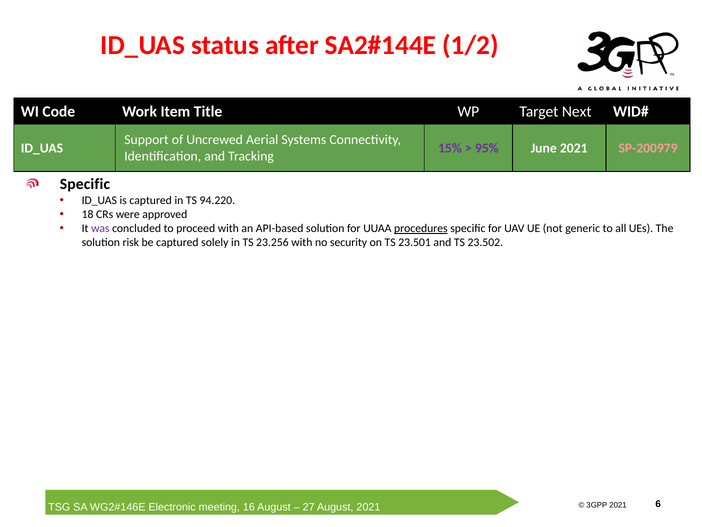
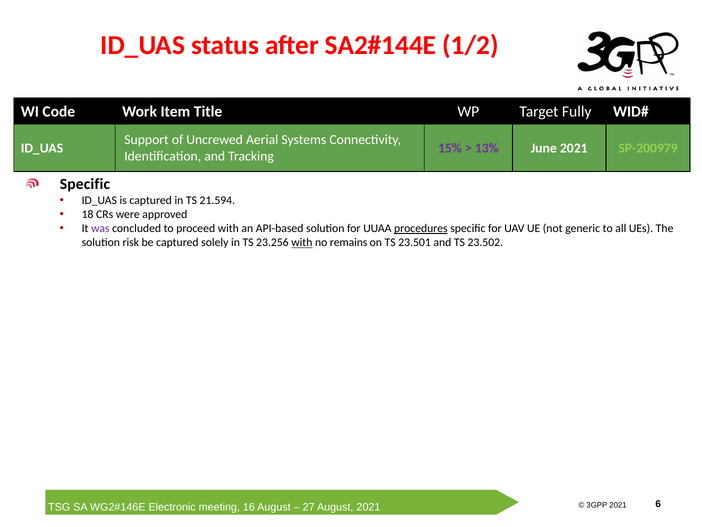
Next: Next -> Fully
95%: 95% -> 13%
SP-200979 colour: pink -> light green
94.220: 94.220 -> 21.594
with at (302, 242) underline: none -> present
security: security -> remains
